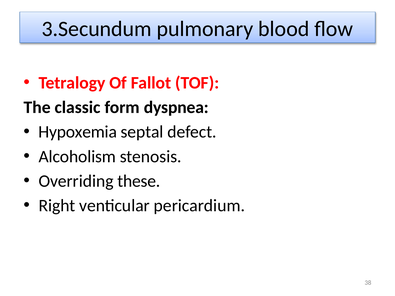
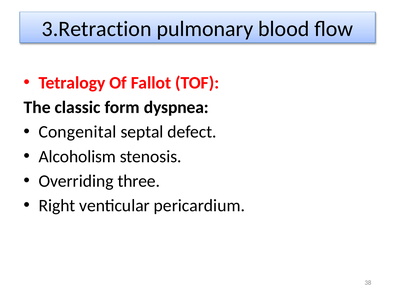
3.Secundum: 3.Secundum -> 3.Retraction
Hypoxemia: Hypoxemia -> Congenital
these: these -> three
